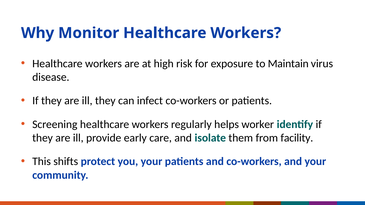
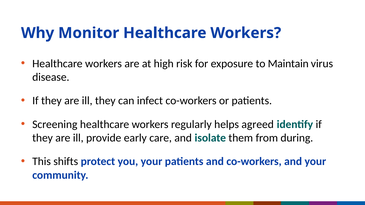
worker: worker -> agreed
facility: facility -> during
